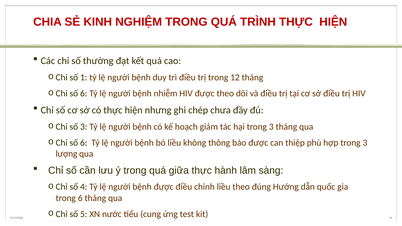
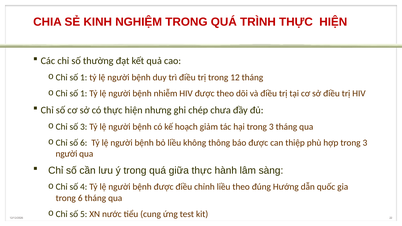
6 at (84, 94): 6 -> 1
lượng at (67, 154): lượng -> người
